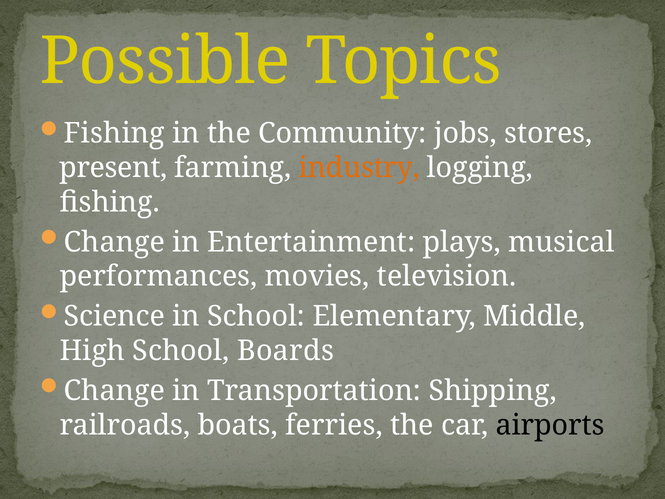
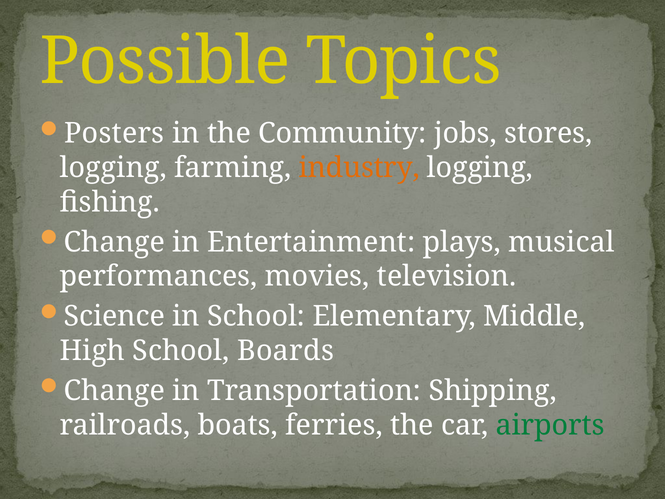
Fishing at (114, 133): Fishing -> Posters
present at (113, 168): present -> logging
airports colour: black -> green
